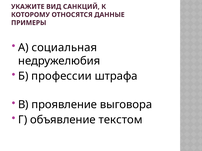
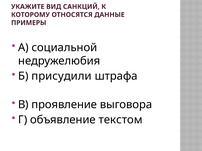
социальная: социальная -> социальной
профессии: профессии -> присудили
